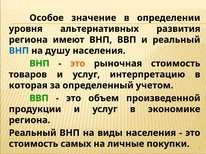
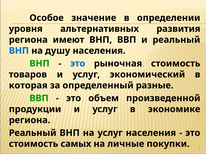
это at (78, 64) colour: orange -> blue
интерпретацию: интерпретацию -> экономический
учетом: учетом -> разные
на виды: виды -> услуг
